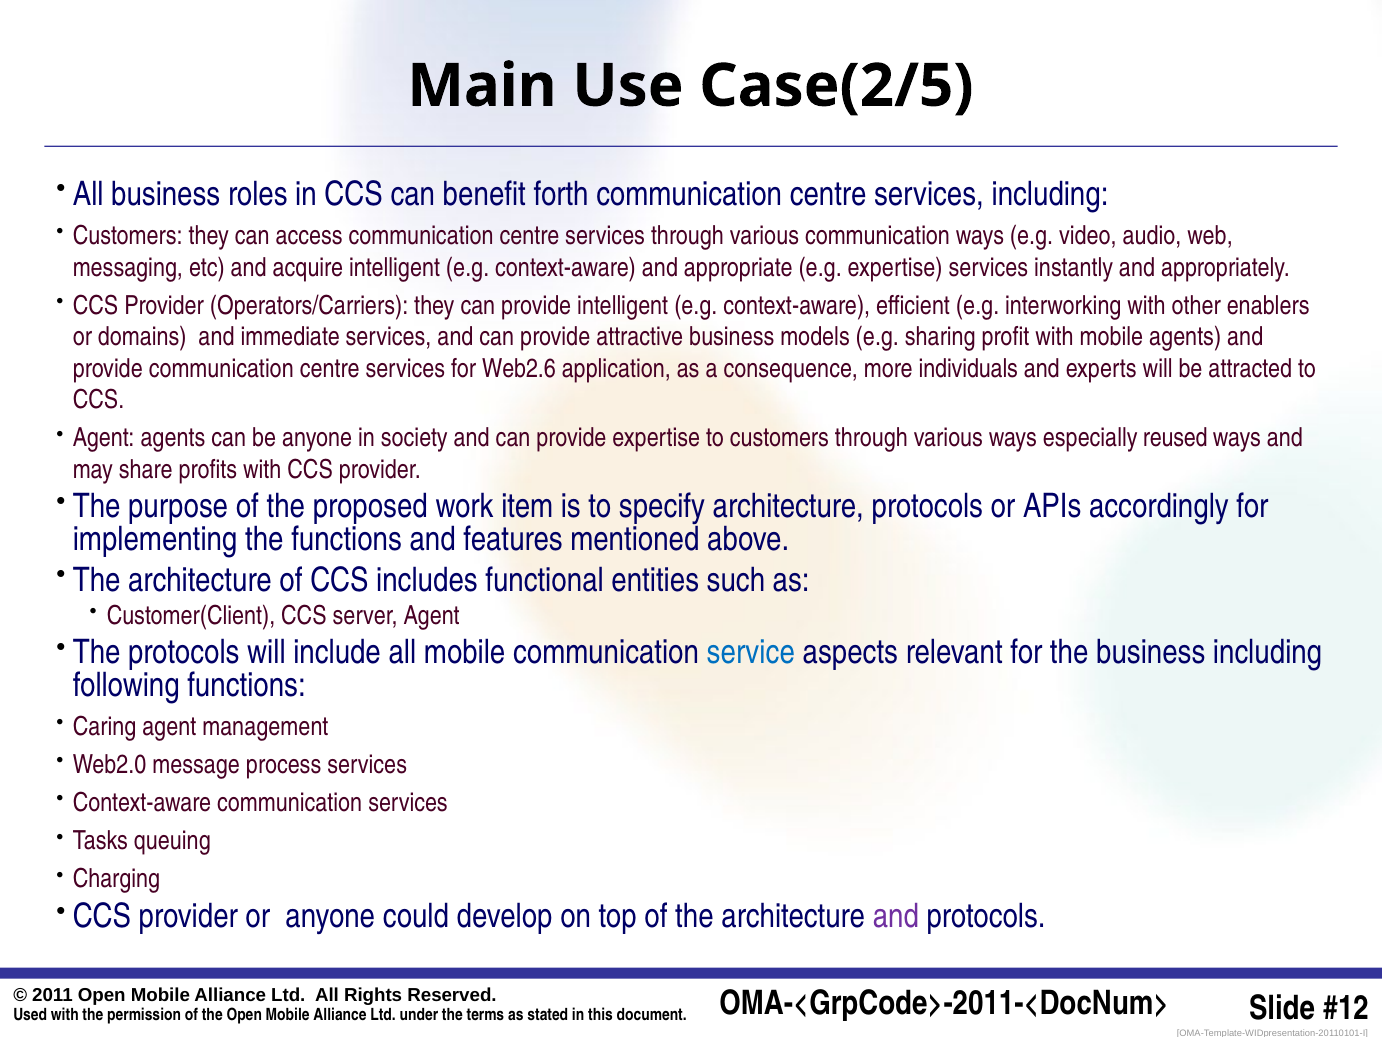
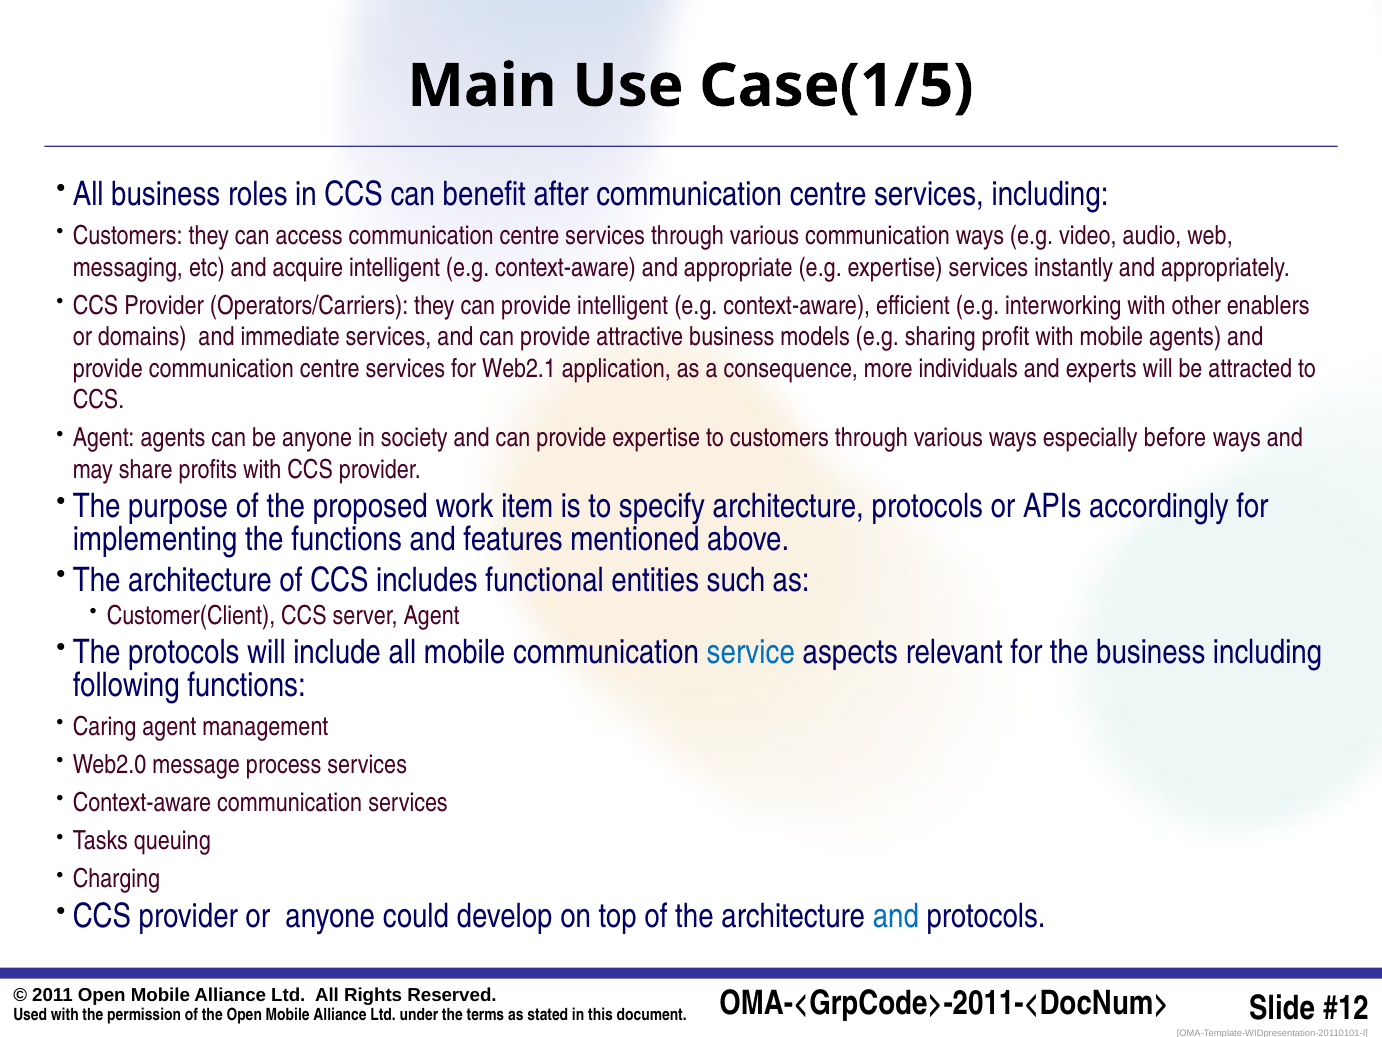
Case(2/5: Case(2/5 -> Case(1/5
forth: forth -> after
Web2.6: Web2.6 -> Web2.1
reused: reused -> before
and at (896, 916) colour: purple -> blue
